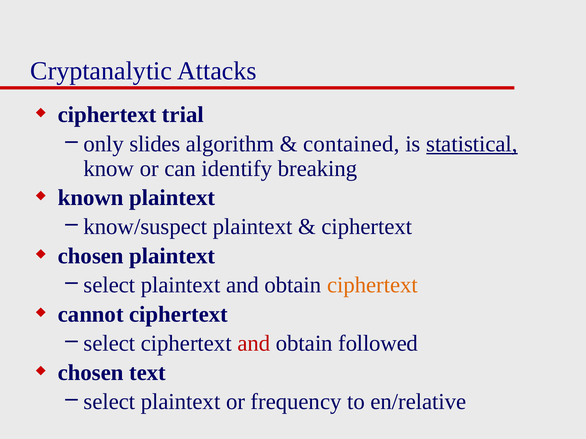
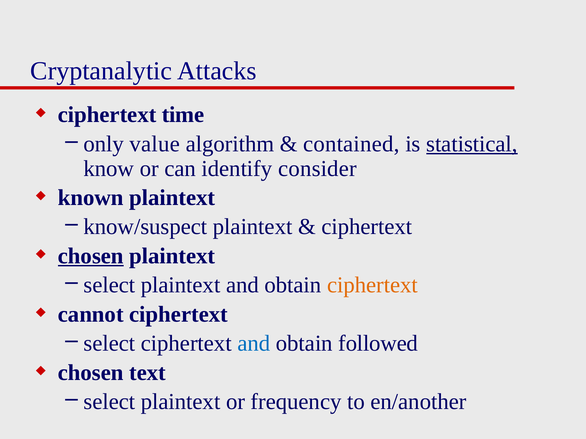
trial: trial -> time
slides: slides -> value
breaking: breaking -> consider
chosen at (91, 256) underline: none -> present
and at (254, 344) colour: red -> blue
en/relative: en/relative -> en/another
